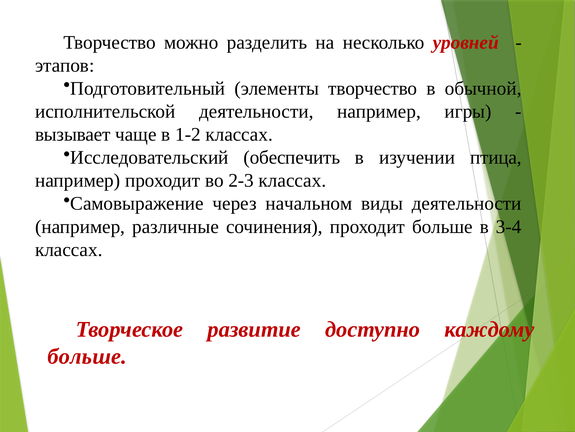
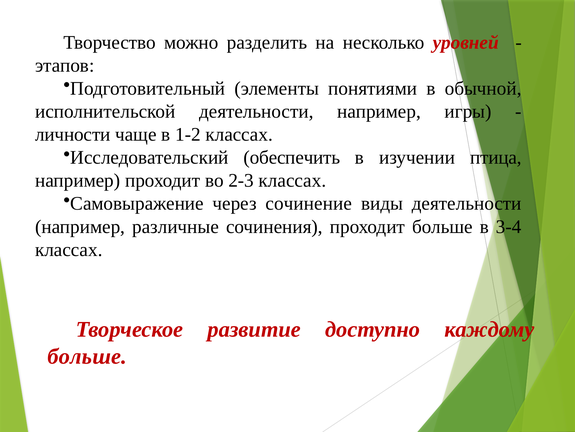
элементы творчество: творчество -> понятиями
вызывает: вызывает -> личности
начальном: начальном -> сочинение
